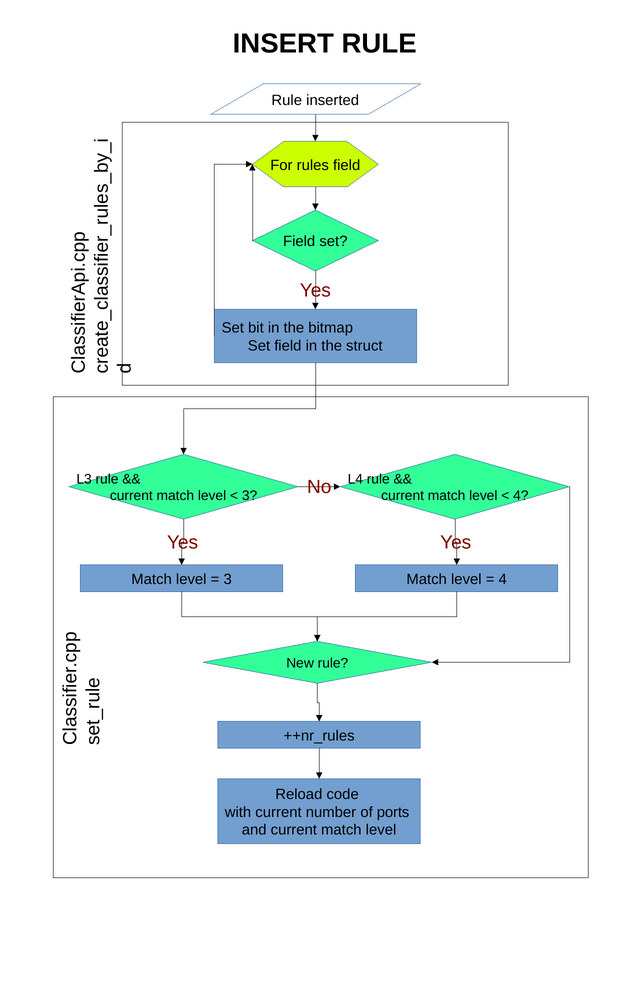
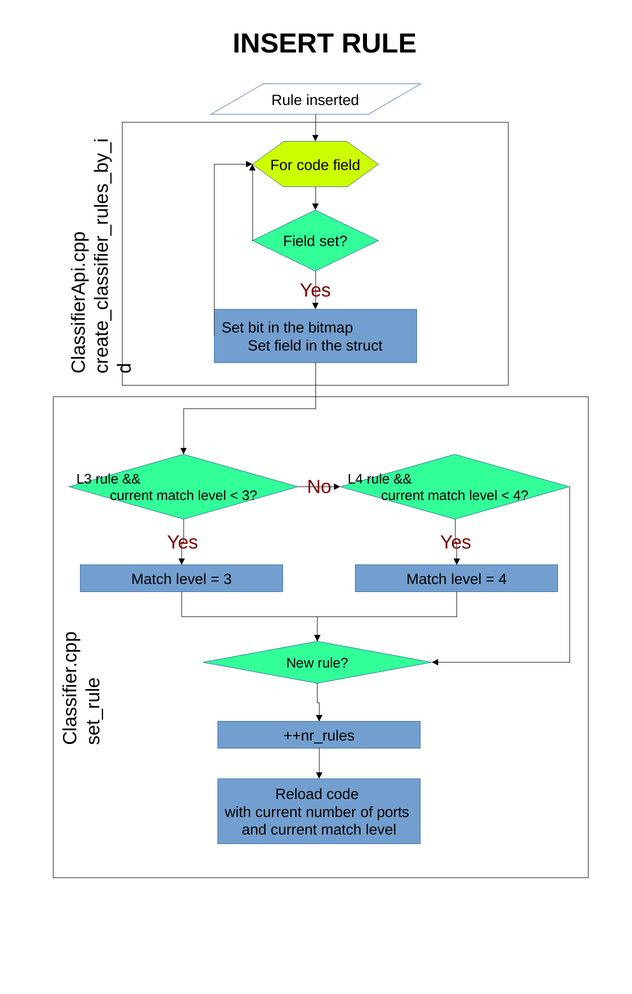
For rules: rules -> code
